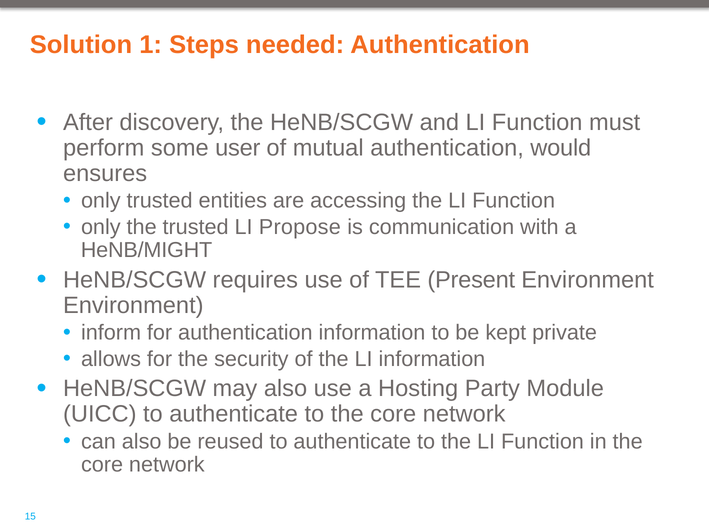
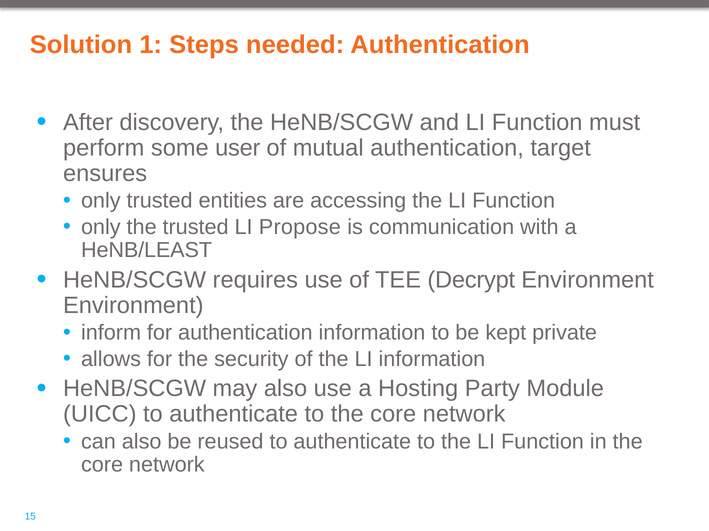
would: would -> target
HeNB/MIGHT: HeNB/MIGHT -> HeNB/LEAST
Present: Present -> Decrypt
